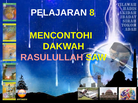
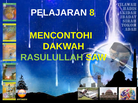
RASULULLAH colour: pink -> light green
